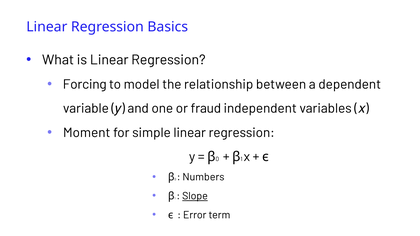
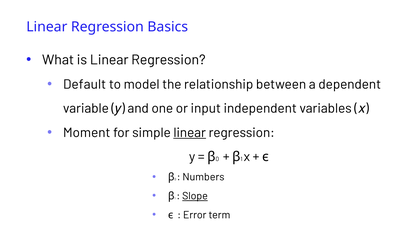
Forcing: Forcing -> Default
fraud: fraud -> input
linear at (190, 133) underline: none -> present
